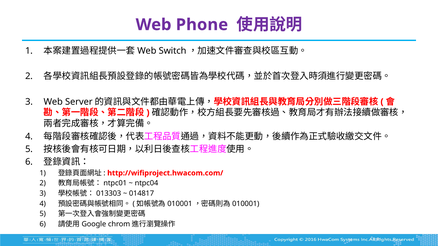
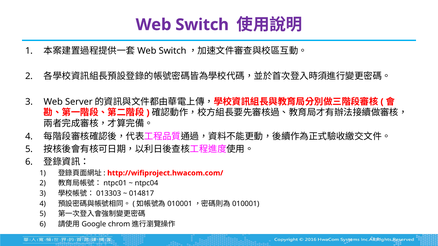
Phone at (202, 25): Phone -> Switch
